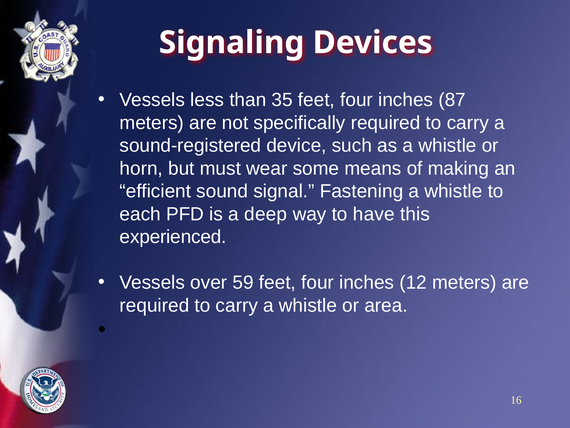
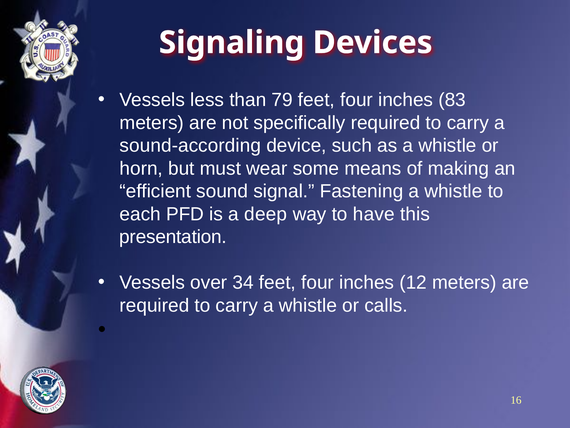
35: 35 -> 79
87: 87 -> 83
sound-registered: sound-registered -> sound-according
experienced: experienced -> presentation
59: 59 -> 34
area: area -> calls
